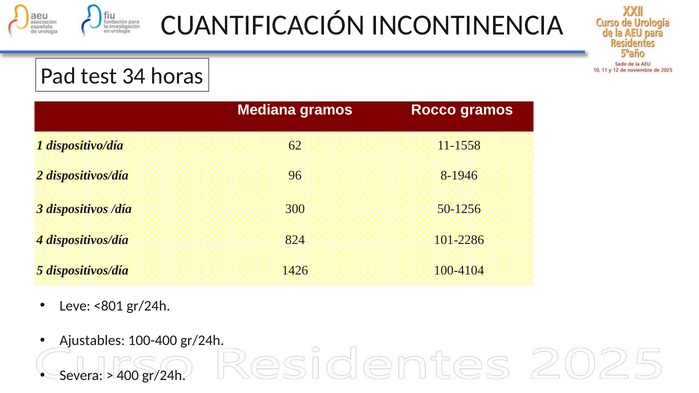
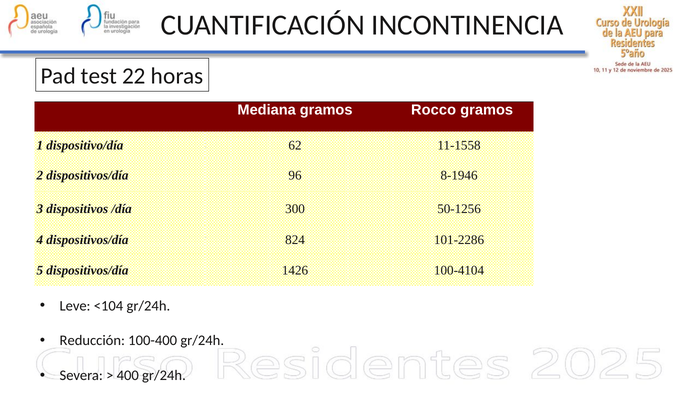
34: 34 -> 22
<801: <801 -> <104
Ajustables: Ajustables -> Reducción
